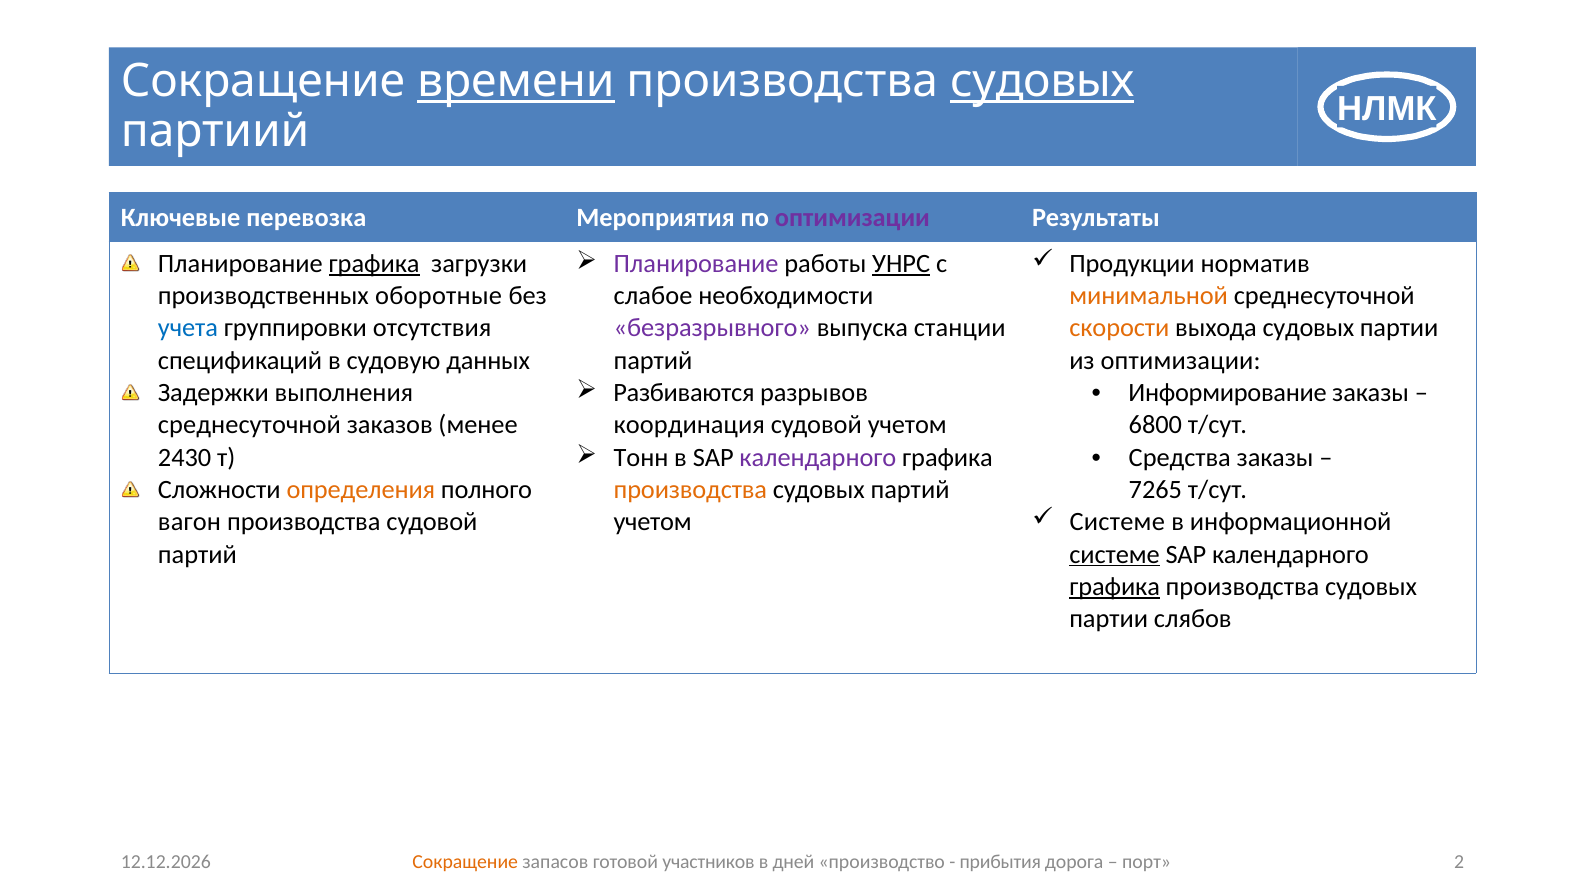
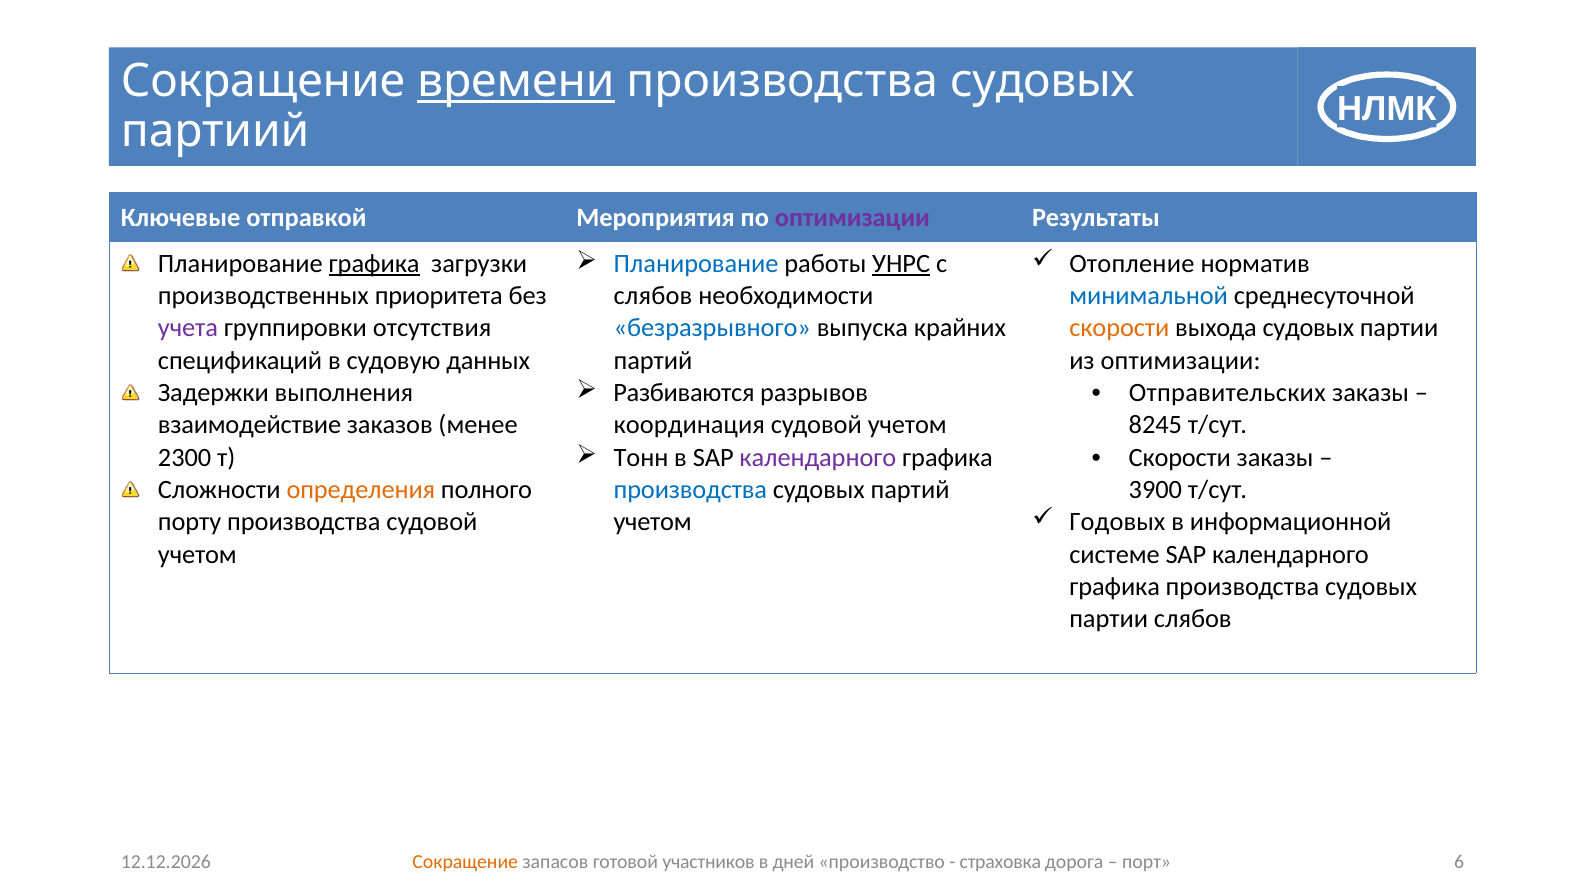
судовых at (1042, 81) underline: present -> none
перевозка: перевозка -> отправкой
Планирование at (696, 263) colour: purple -> blue
Продукции: Продукции -> Отопление
оборотные: оборотные -> приоритета
слабое at (653, 296): слабое -> слябов
минимальной colour: orange -> blue
учета colour: blue -> purple
безразрывного colour: purple -> blue
станции: станции -> крайних
Информирование: Информирование -> Отправительских
среднесуточной at (249, 425): среднесуточной -> взаимодействие
6800: 6800 -> 8245
Средства at (1180, 457): Средства -> Скорости
2430: 2430 -> 2300
производства at (690, 489) colour: orange -> blue
7265: 7265 -> 3900
Системе at (1117, 522): Системе -> Годовых
вагон: вагон -> порту
партий at (197, 554): партий -> учетом
системе at (1115, 554) underline: present -> none
графика at (1115, 586) underline: present -> none
прибытия: прибытия -> страховка
2: 2 -> 6
